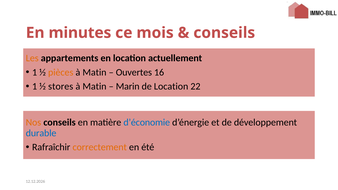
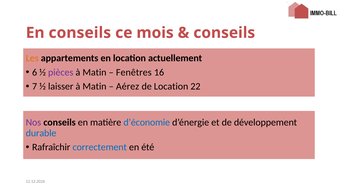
En minutes: minutes -> conseils
1 at (35, 72): 1 -> 6
pièces colour: orange -> purple
Ouvertes: Ouvertes -> Fenêtres
1 at (35, 87): 1 -> 7
stores: stores -> laisser
Marin: Marin -> Aérez
Nos colour: orange -> purple
correctement colour: orange -> blue
